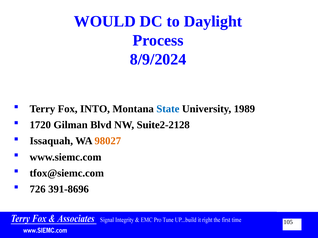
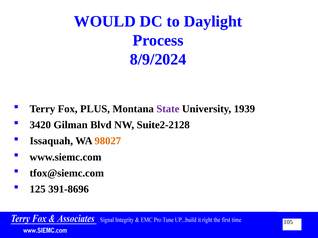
INTO: INTO -> PLUS
State colour: blue -> purple
1989: 1989 -> 1939
1720: 1720 -> 3420
726: 726 -> 125
